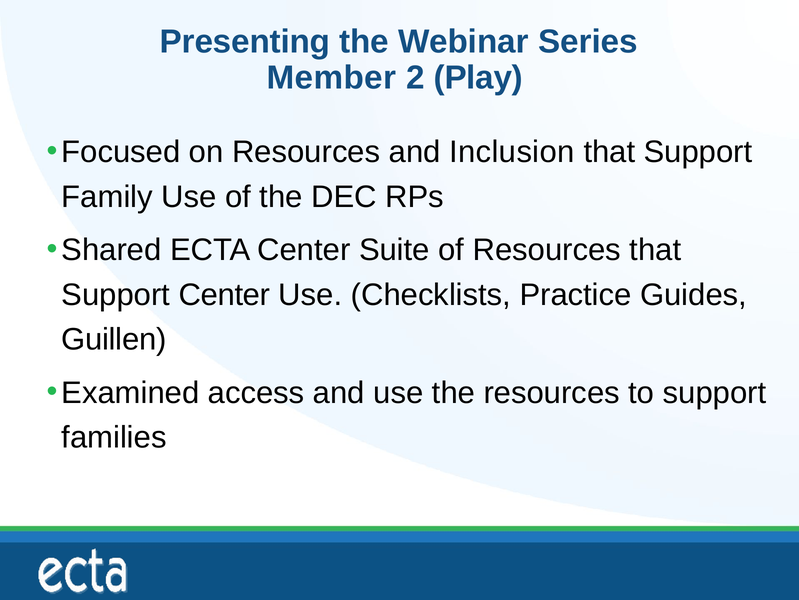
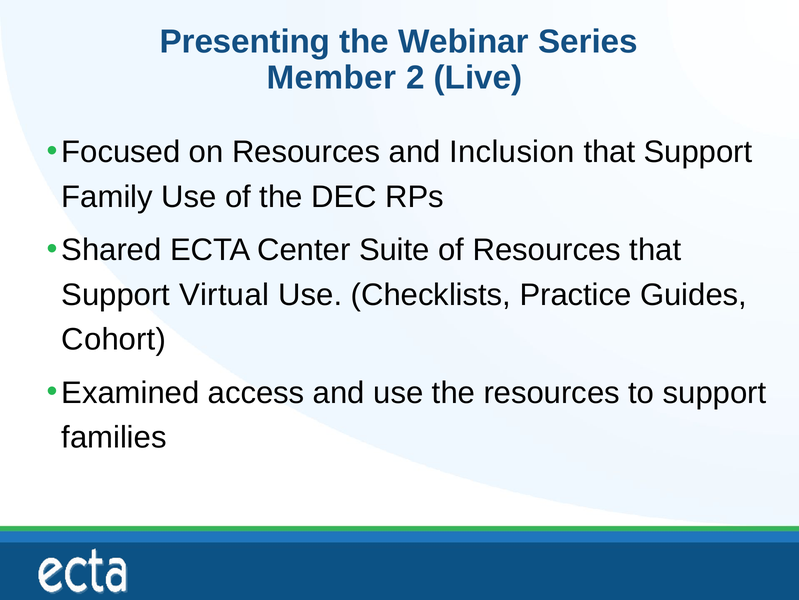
Play: Play -> Live
Support Center: Center -> Virtual
Guillen: Guillen -> Cohort
